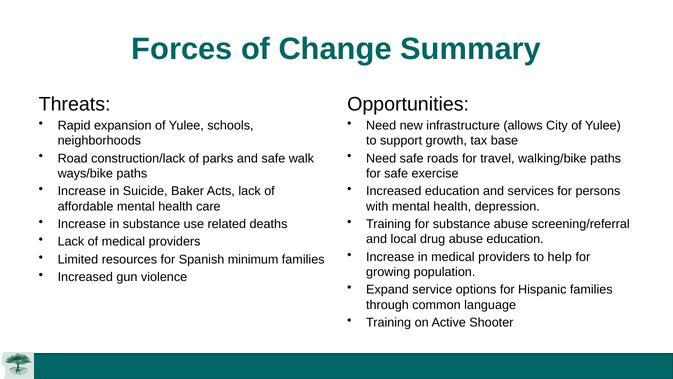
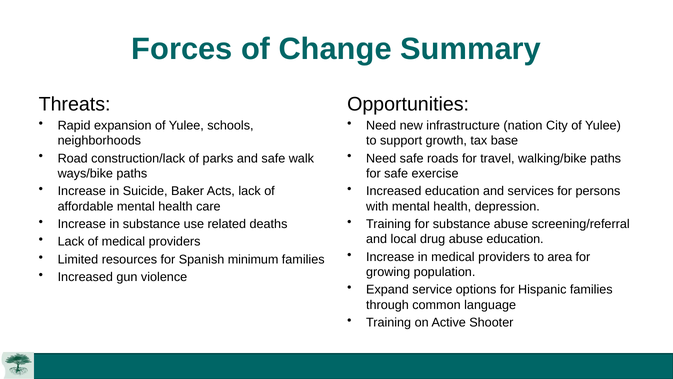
allows: allows -> nation
help: help -> area
